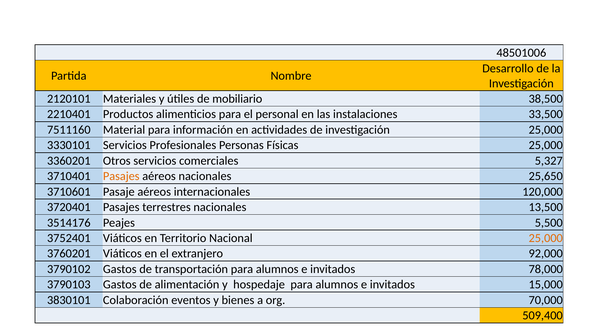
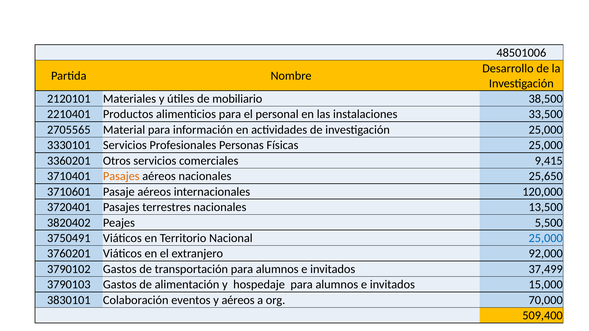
7511160: 7511160 -> 2705565
5,327: 5,327 -> 9,415
3514176: 3514176 -> 3820402
3752401: 3752401 -> 3750491
25,000 at (546, 238) colour: orange -> blue
78,000: 78,000 -> 37,499
y bienes: bienes -> aéreos
